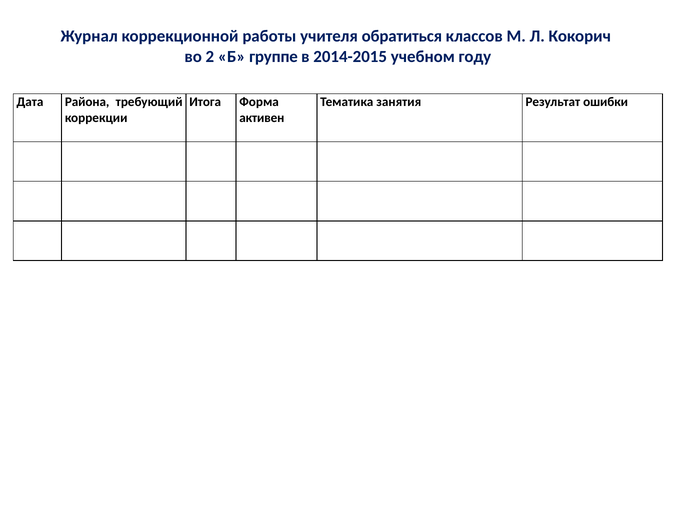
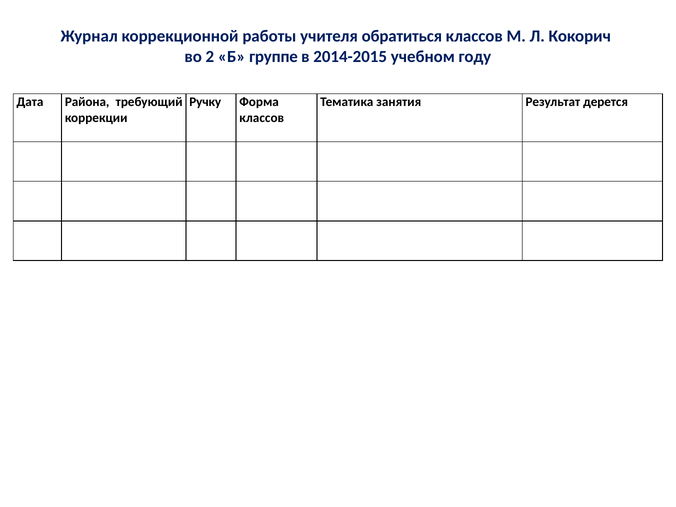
Итога: Итога -> Ручку
ошибки: ошибки -> дерется
активен at (262, 118): активен -> классов
